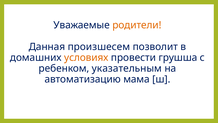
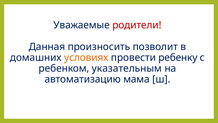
родители colour: orange -> red
произшесем: произшесем -> произносить
грушша: грушша -> ребенку
